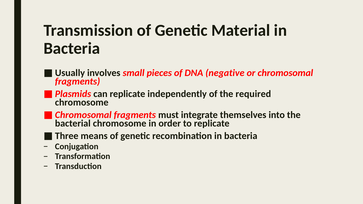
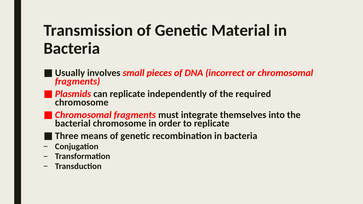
negative: negative -> incorrect
